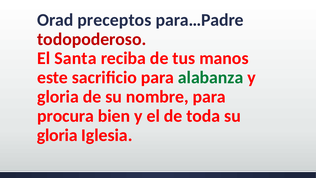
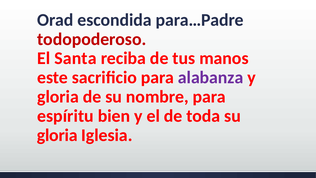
preceptos: preceptos -> escondida
alabanza colour: green -> purple
procura: procura -> espíritu
